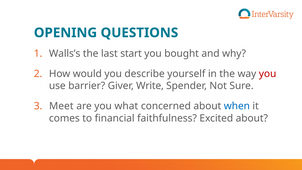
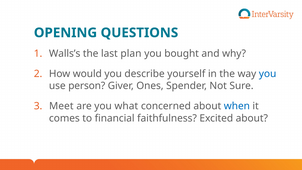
start: start -> plan
you at (268, 74) colour: red -> blue
barrier: barrier -> person
Write: Write -> Ones
